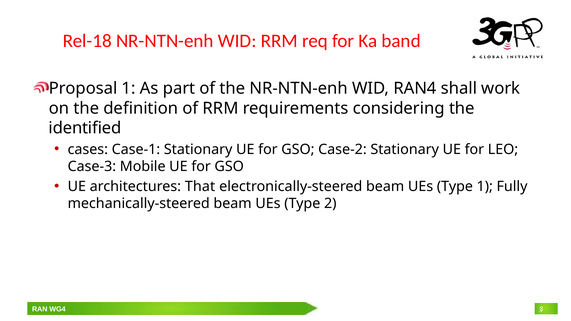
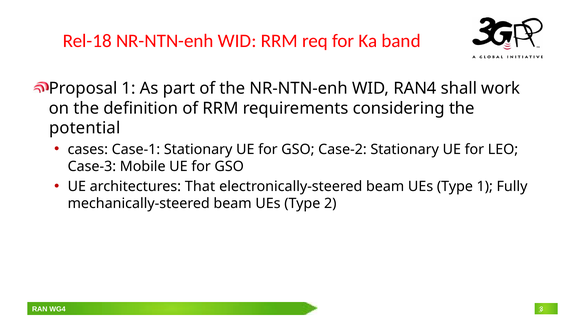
identified: identified -> potential
